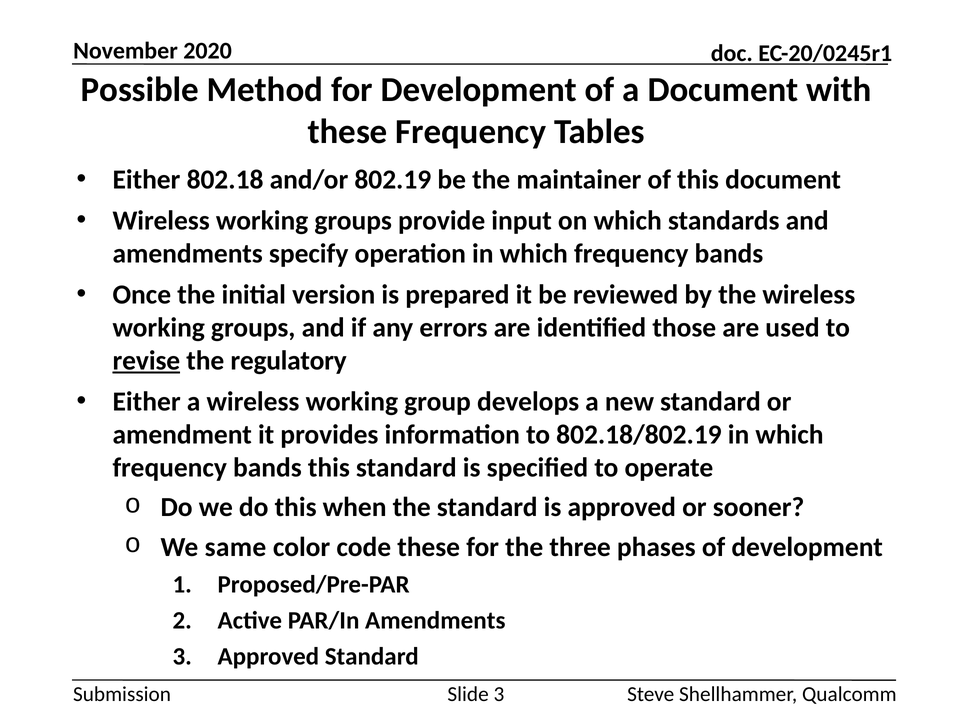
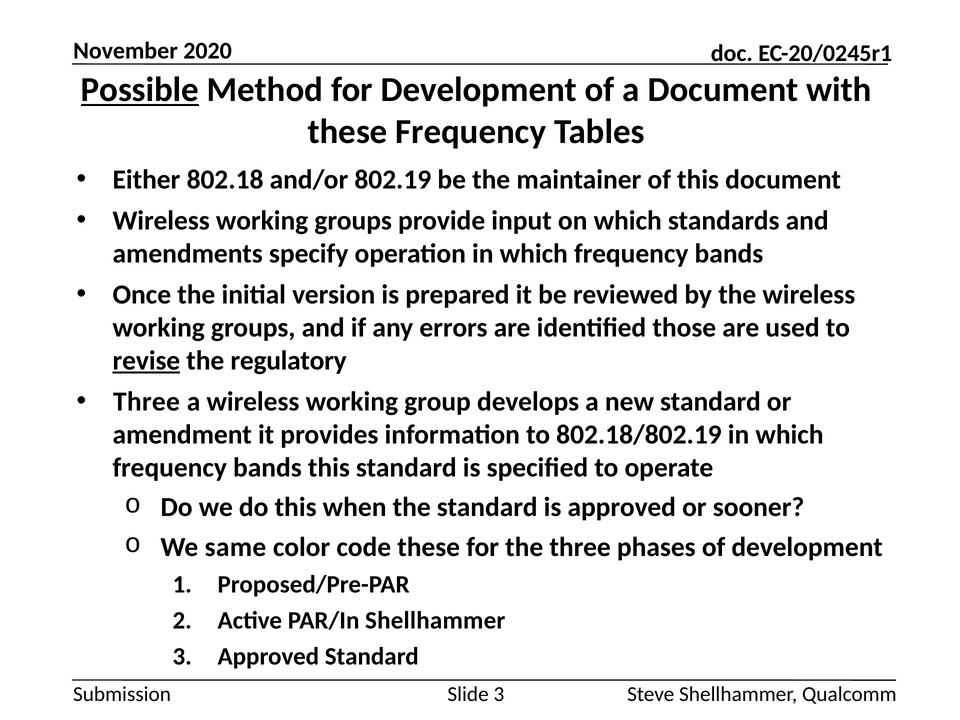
Possible underline: none -> present
Either at (147, 402): Either -> Three
PAR/In Amendments: Amendments -> Shellhammer
